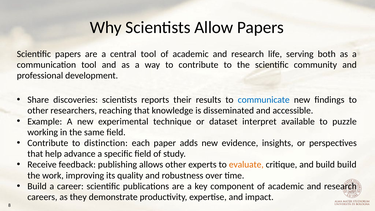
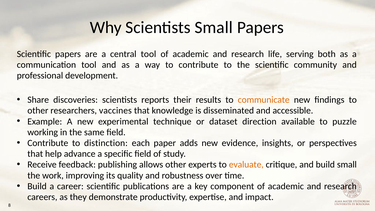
Scientists Allow: Allow -> Small
communicate colour: blue -> orange
reaching: reaching -> vaccines
interpret: interpret -> direction
build build: build -> small
